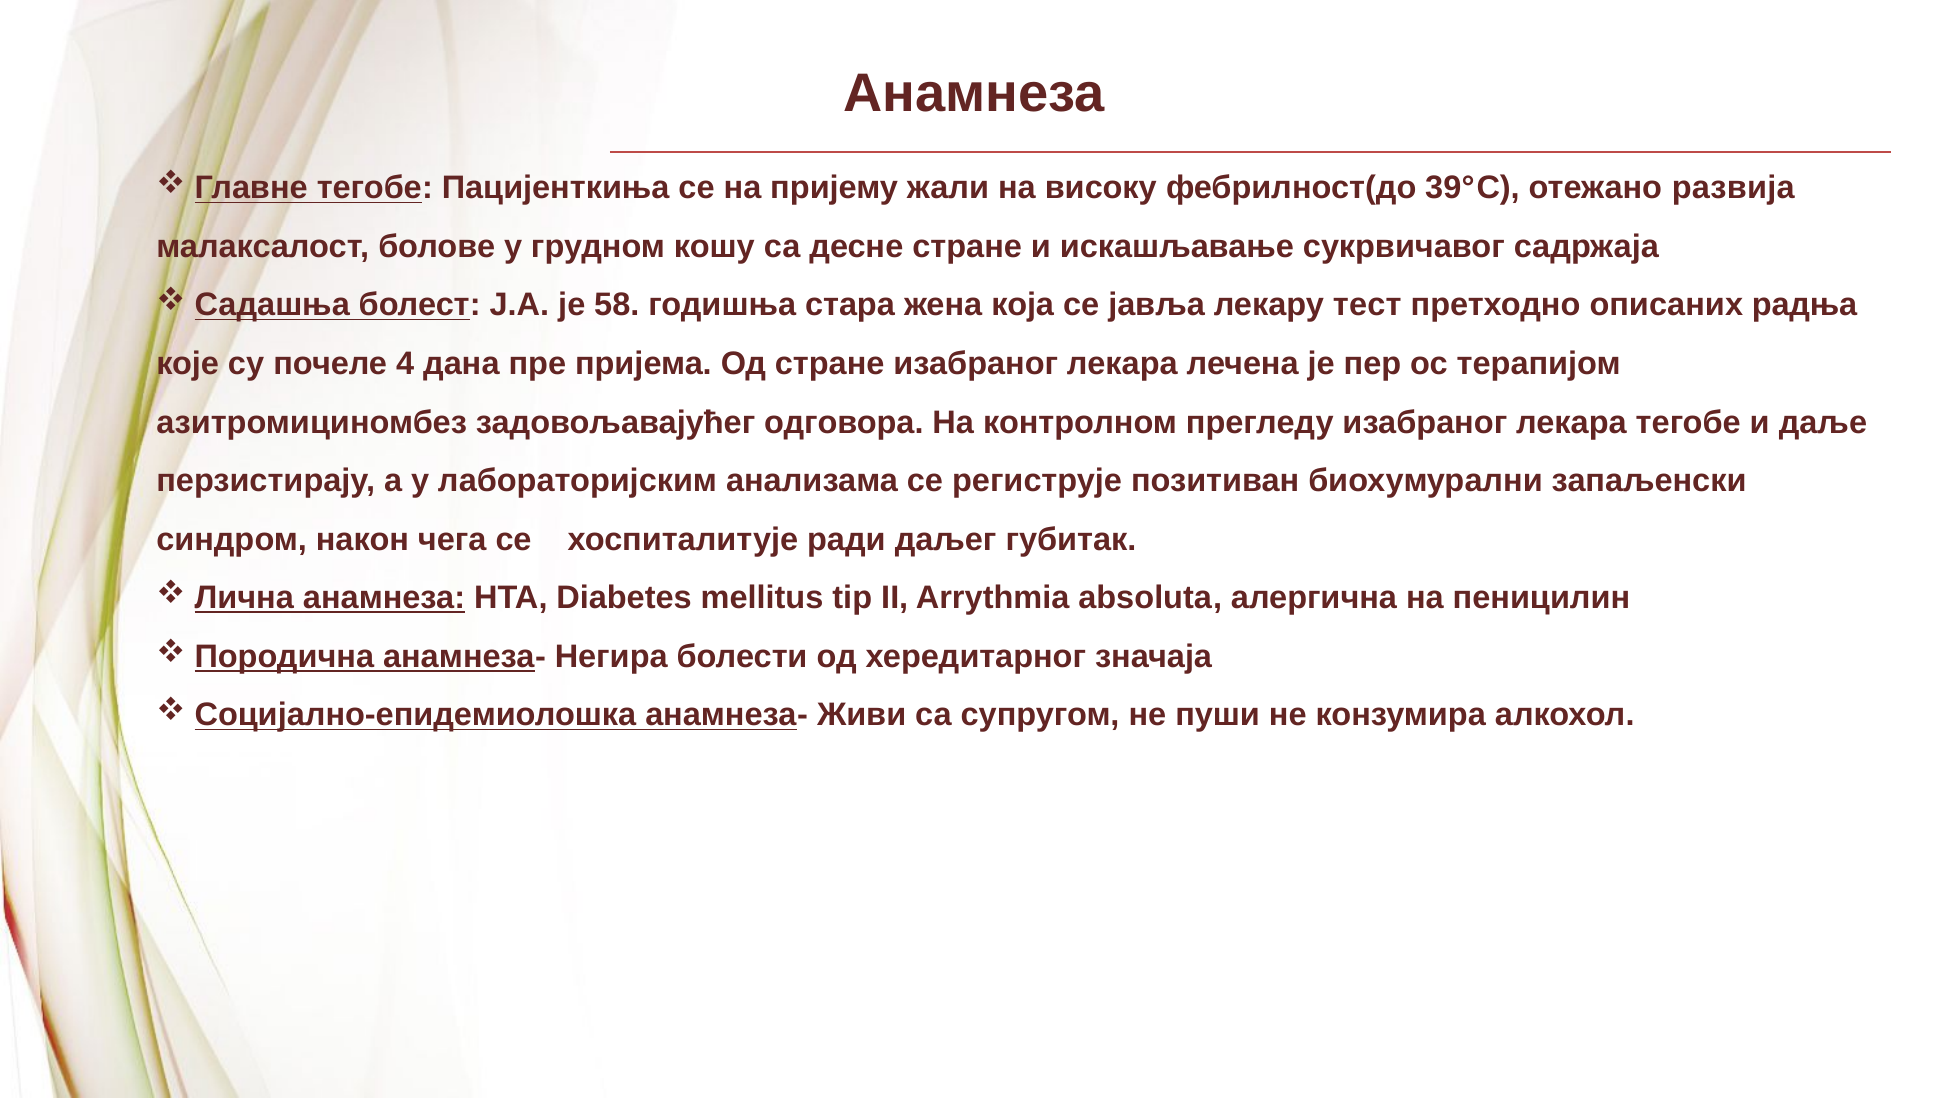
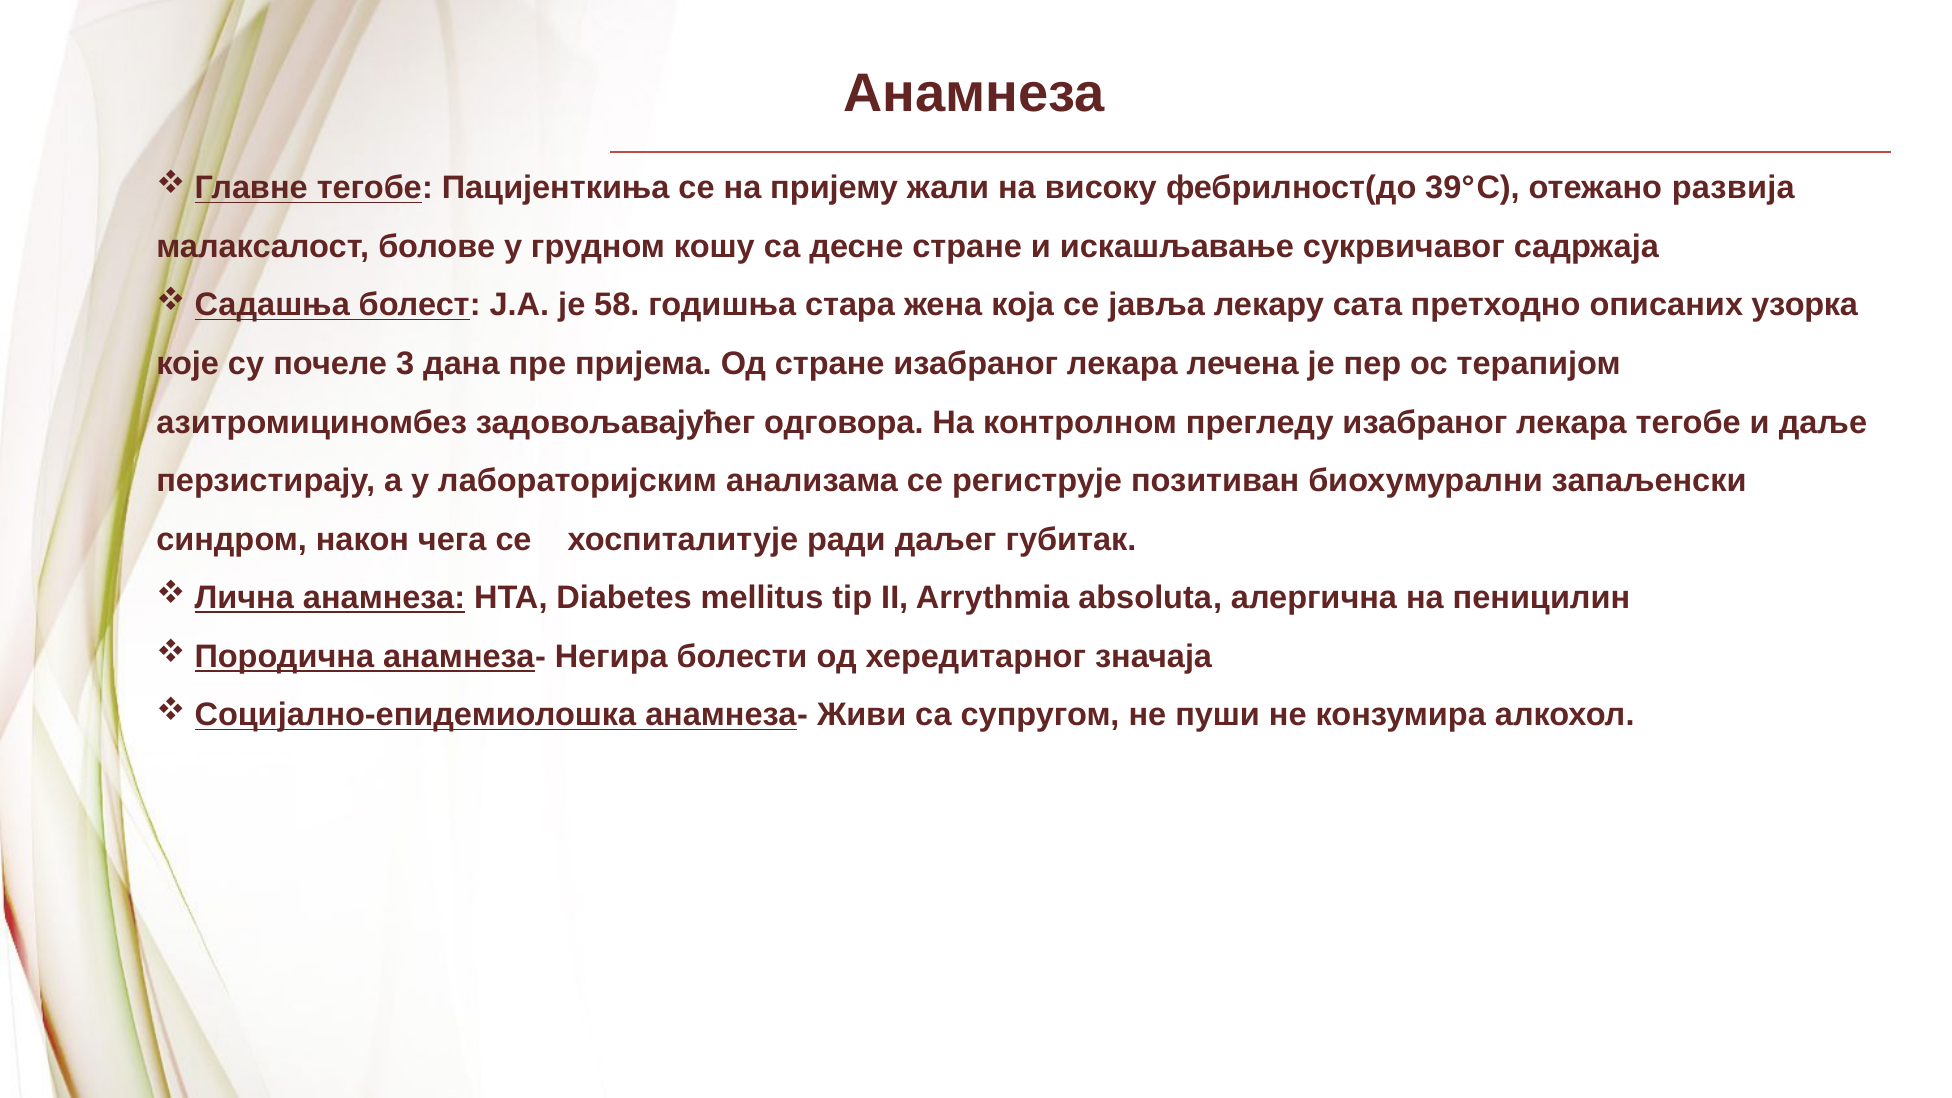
тест: тест -> сата
радња: радња -> узорка
4: 4 -> 3
